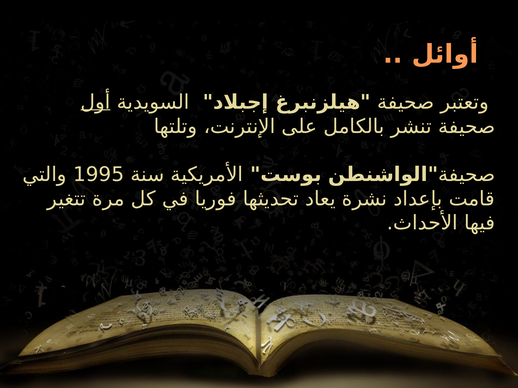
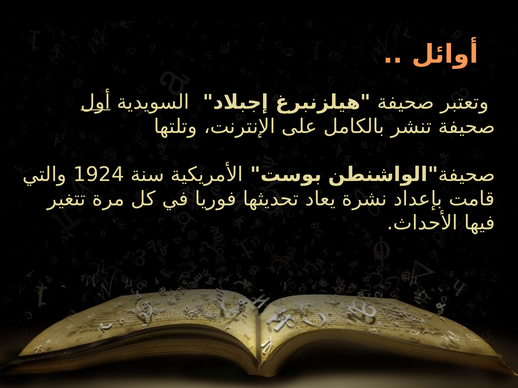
1995: 1995 -> 1924
